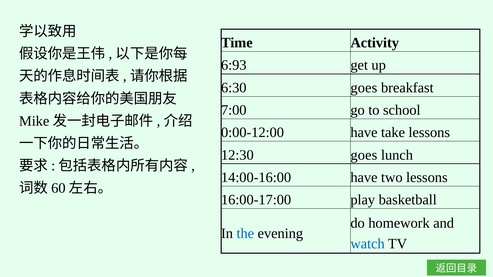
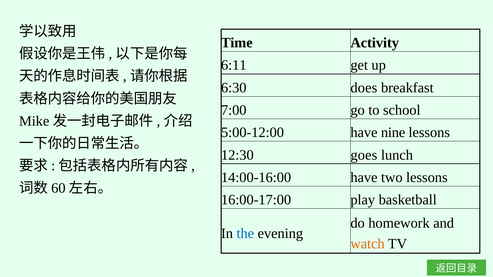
6:93: 6:93 -> 6:11
6:30 goes: goes -> does
0:00-12:00: 0:00-12:00 -> 5:00-12:00
take: take -> nine
watch colour: blue -> orange
